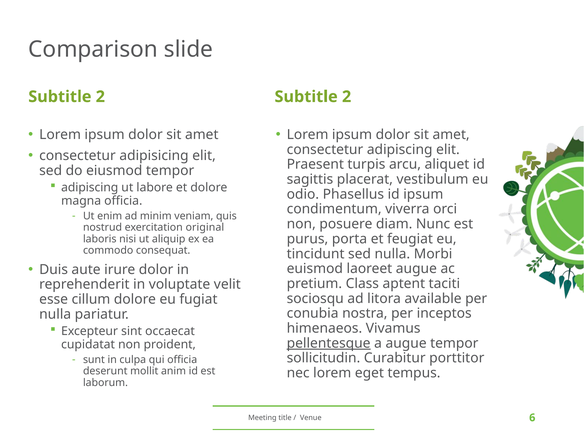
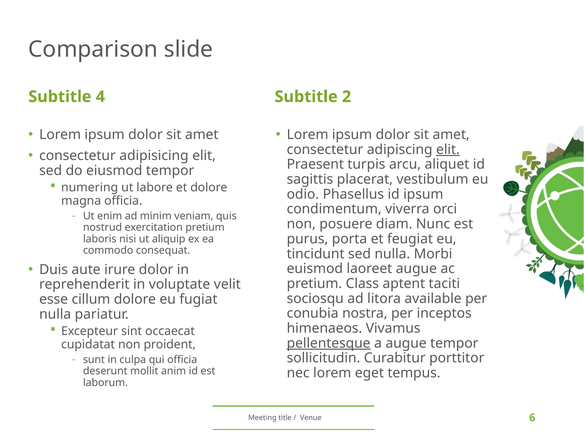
2 at (100, 97): 2 -> 4
elit at (448, 150) underline: none -> present
adipiscing at (90, 188): adipiscing -> numering
exercitation original: original -> pretium
